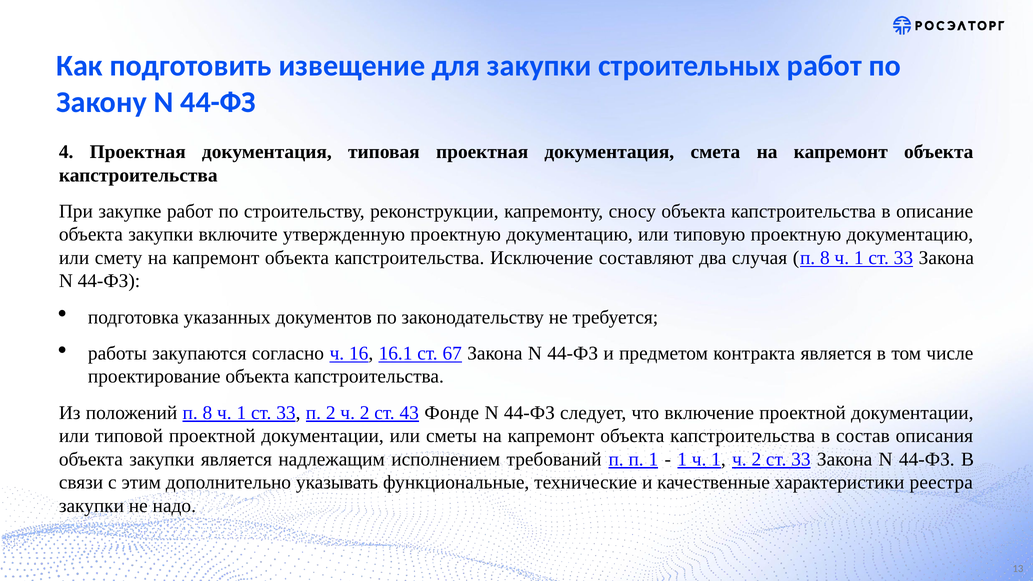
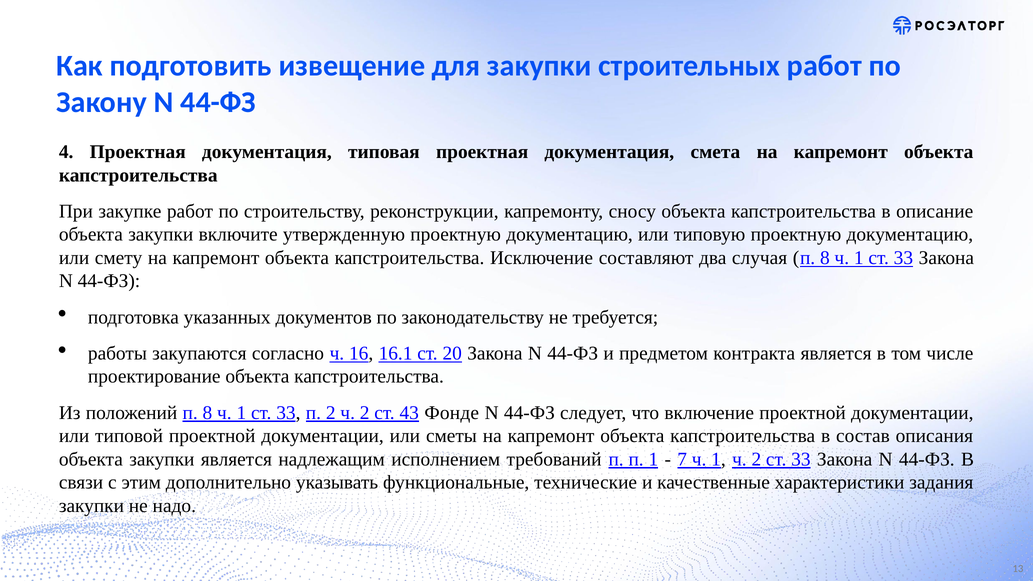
67: 67 -> 20
1 at (682, 459): 1 -> 7
реестра: реестра -> задания
